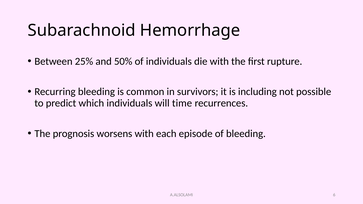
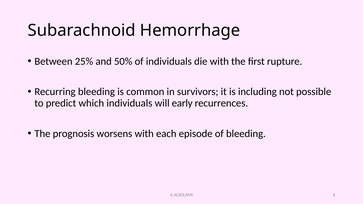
time: time -> early
